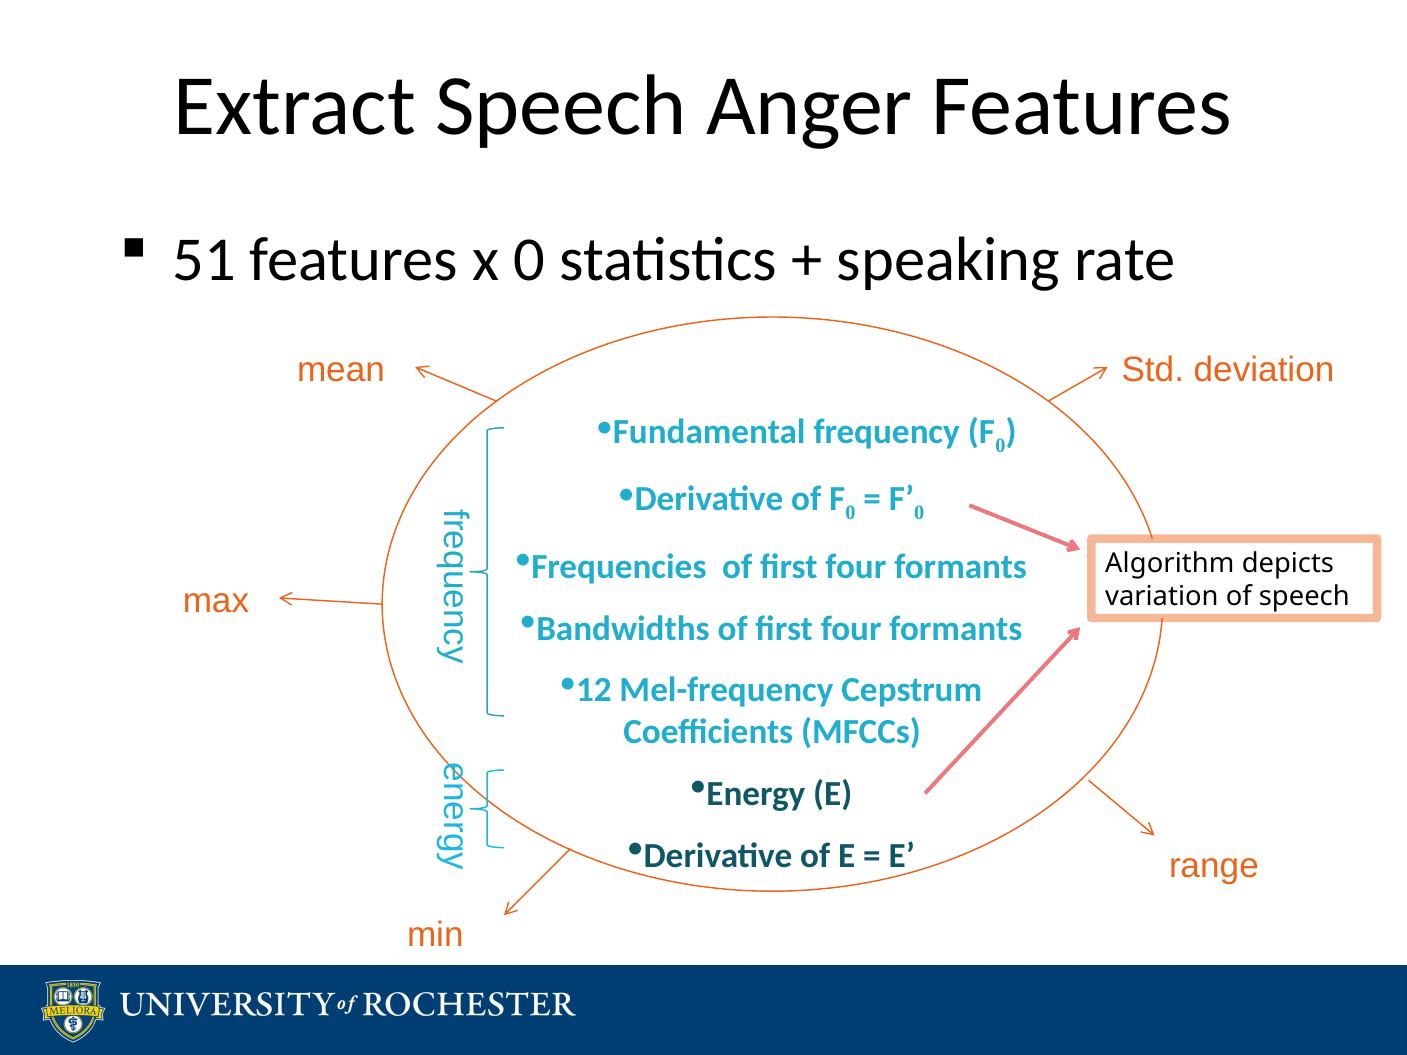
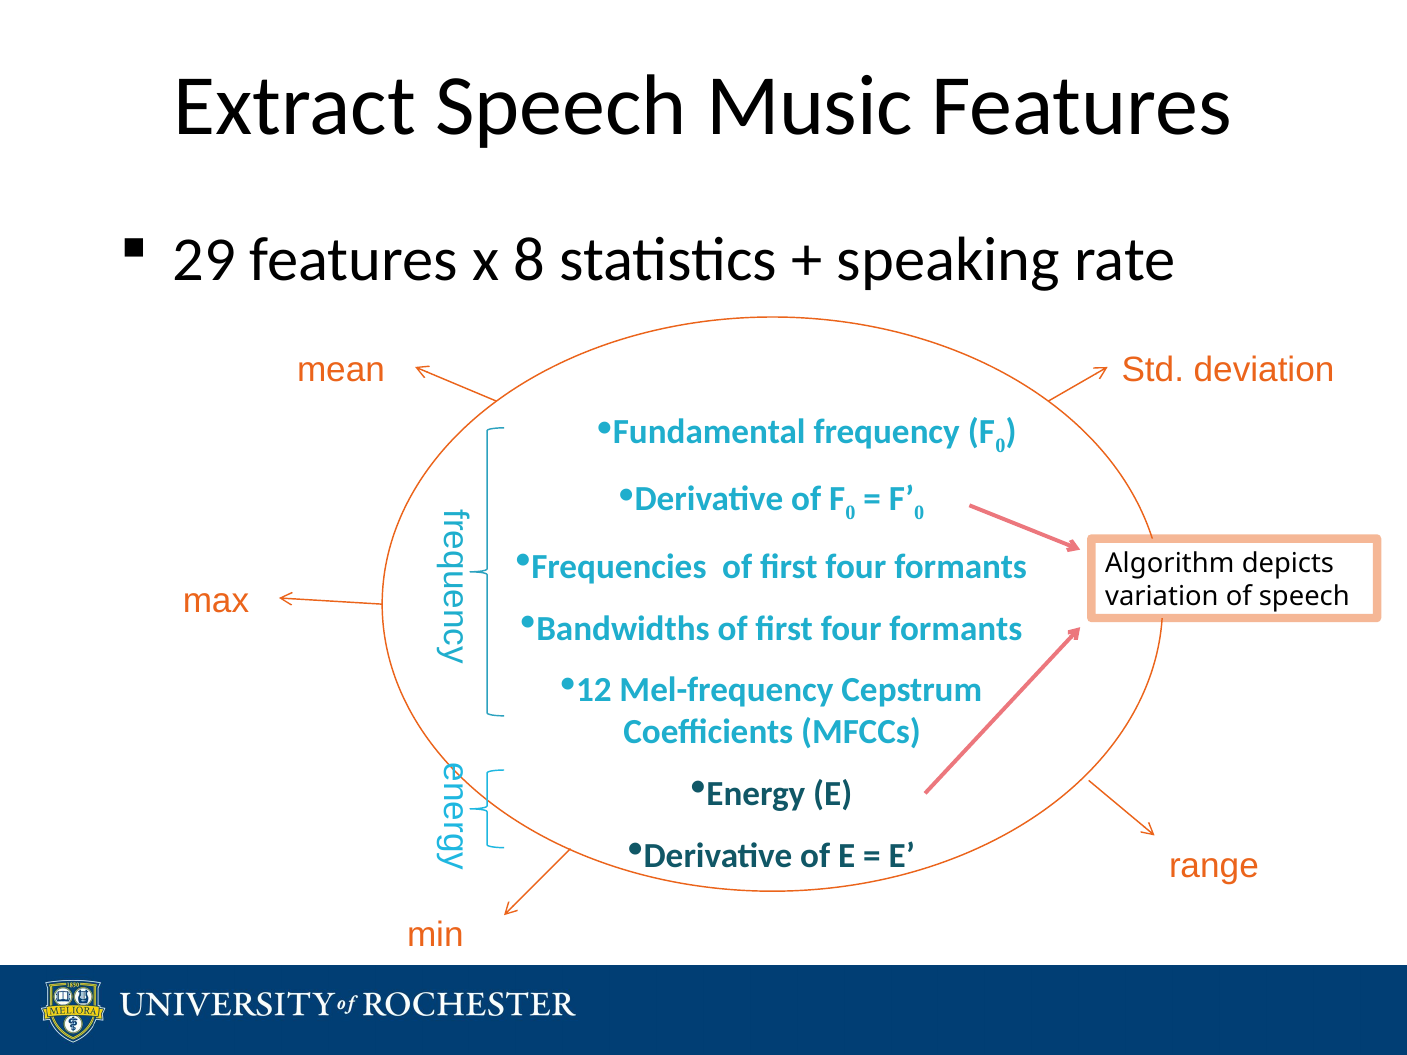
Anger: Anger -> Music
51: 51 -> 29
x 0: 0 -> 8
